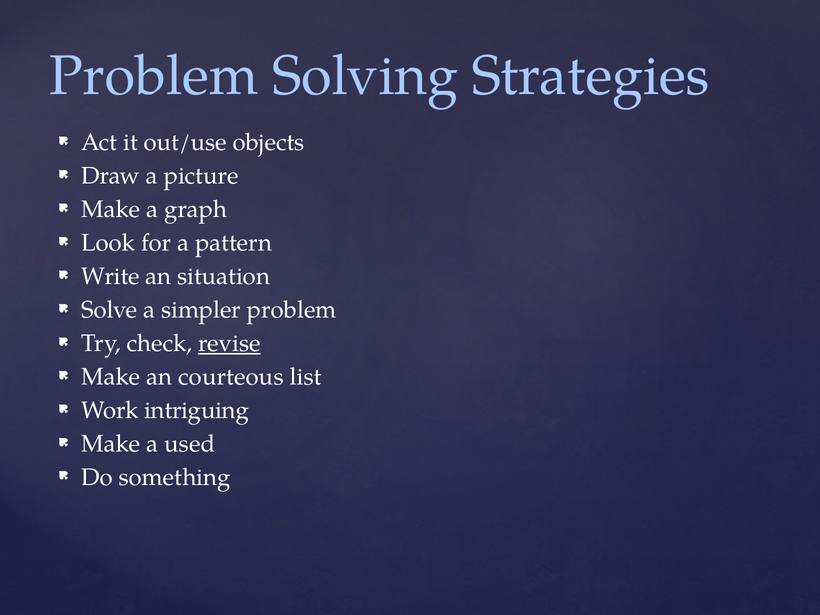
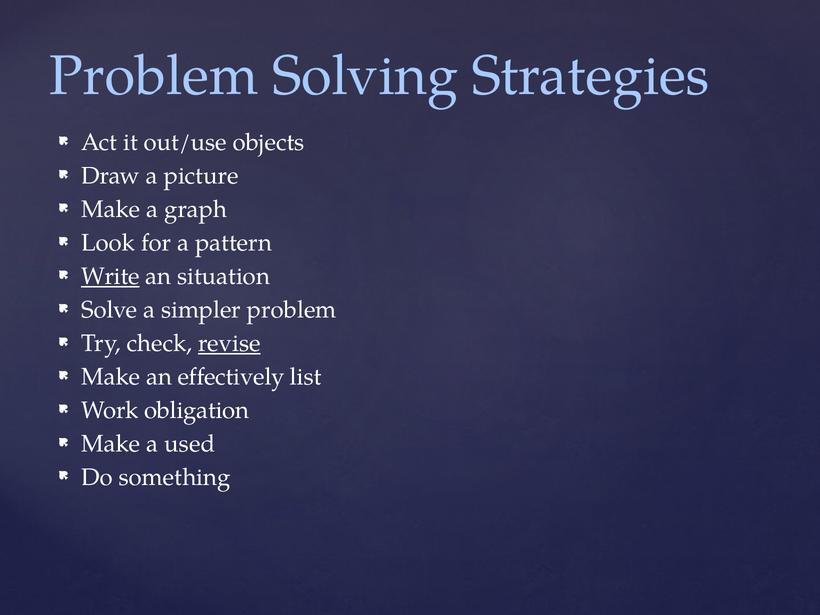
Write underline: none -> present
courteous: courteous -> effectively
intriguing: intriguing -> obligation
